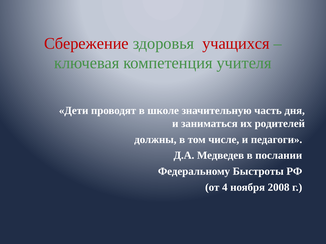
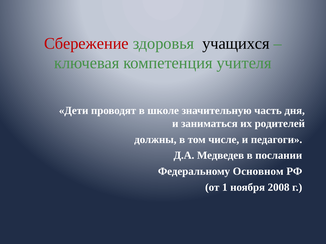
учащихся colour: red -> black
Быстроты: Быстроты -> Основном
4: 4 -> 1
